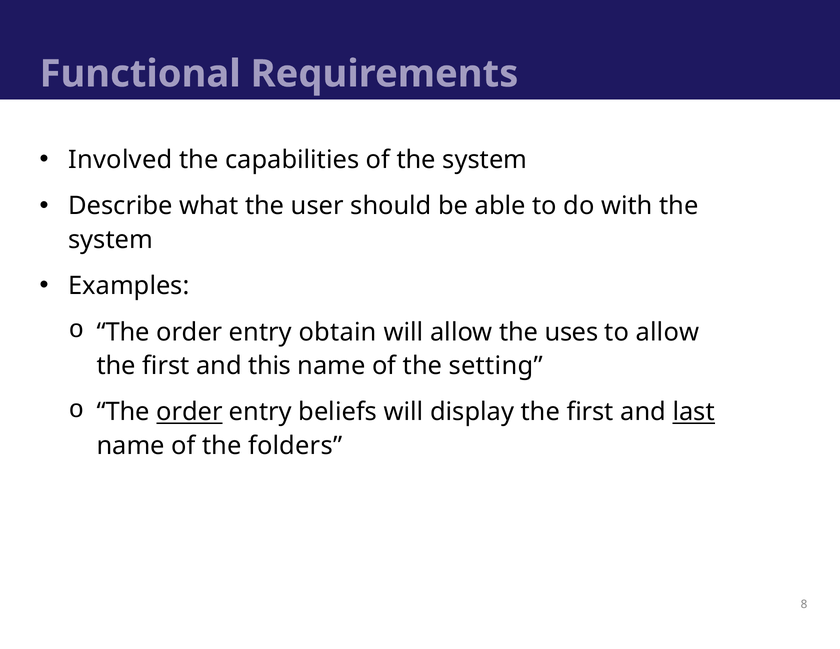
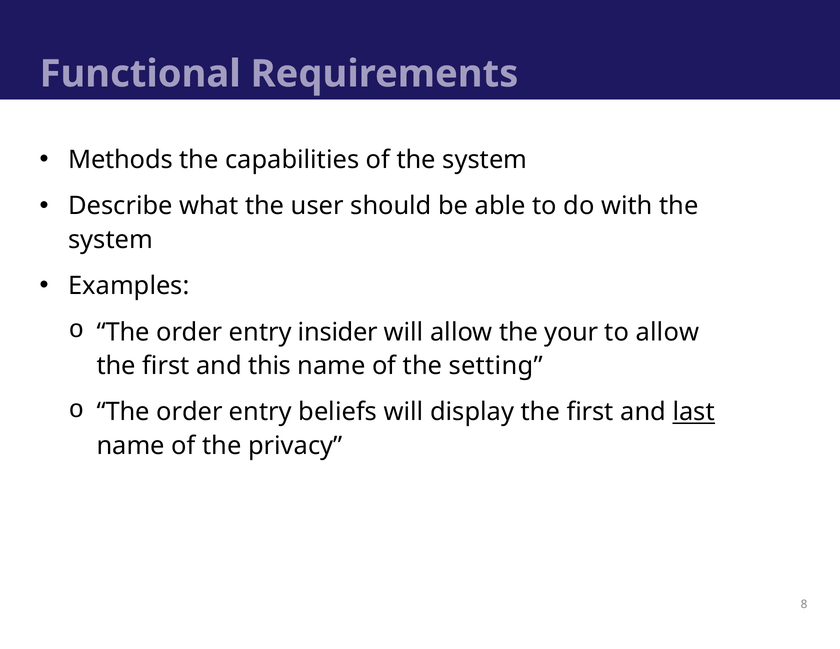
Involved: Involved -> Methods
obtain: obtain -> insider
uses: uses -> your
order at (189, 412) underline: present -> none
folders: folders -> privacy
